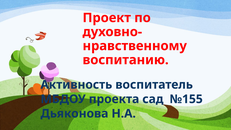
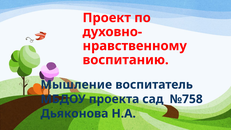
Активность: Активность -> Мышление
№155: №155 -> №758
